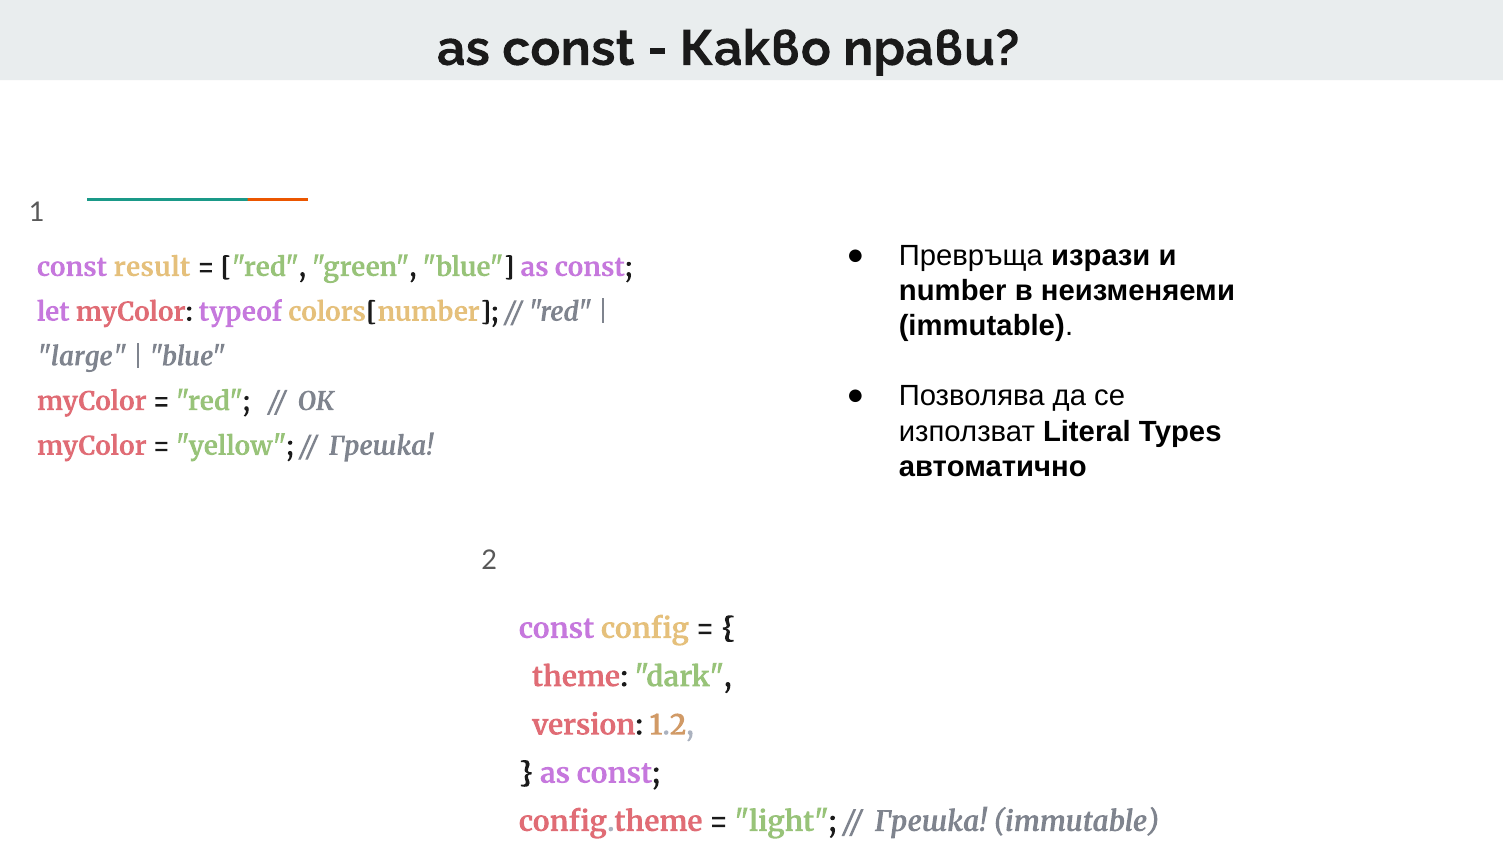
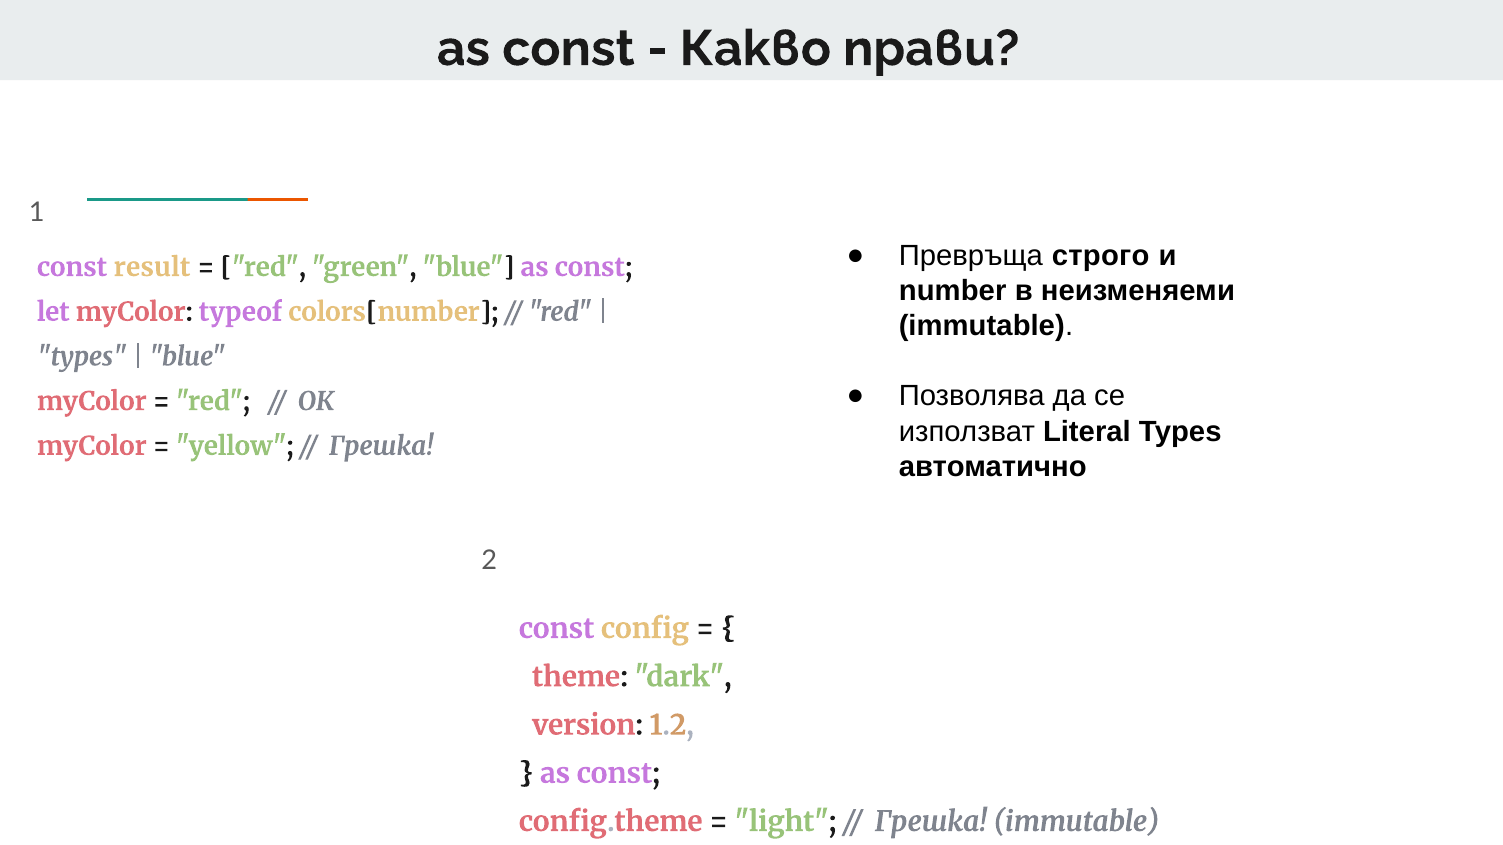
изрази: изрази -> строго
large at (82, 357): large -> types
